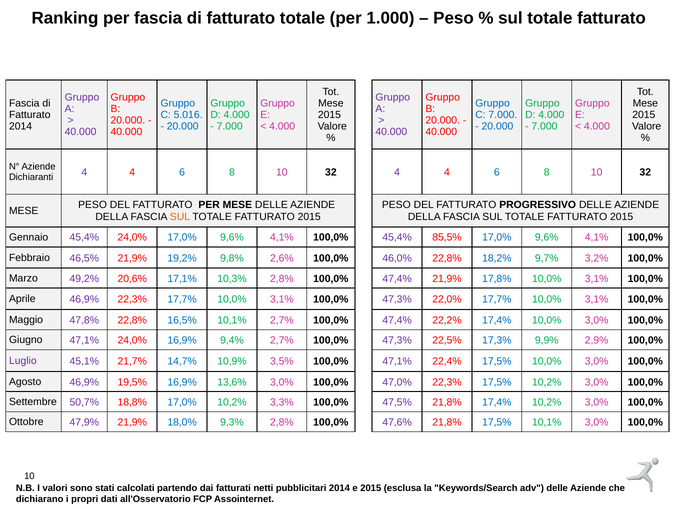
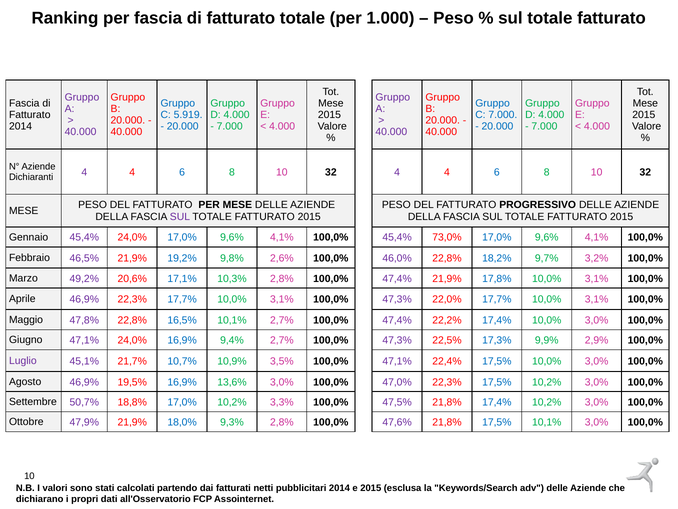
5.016: 5.016 -> 5.919
SUL at (180, 216) colour: orange -> purple
85,5%: 85,5% -> 73,0%
14,7%: 14,7% -> 10,7%
